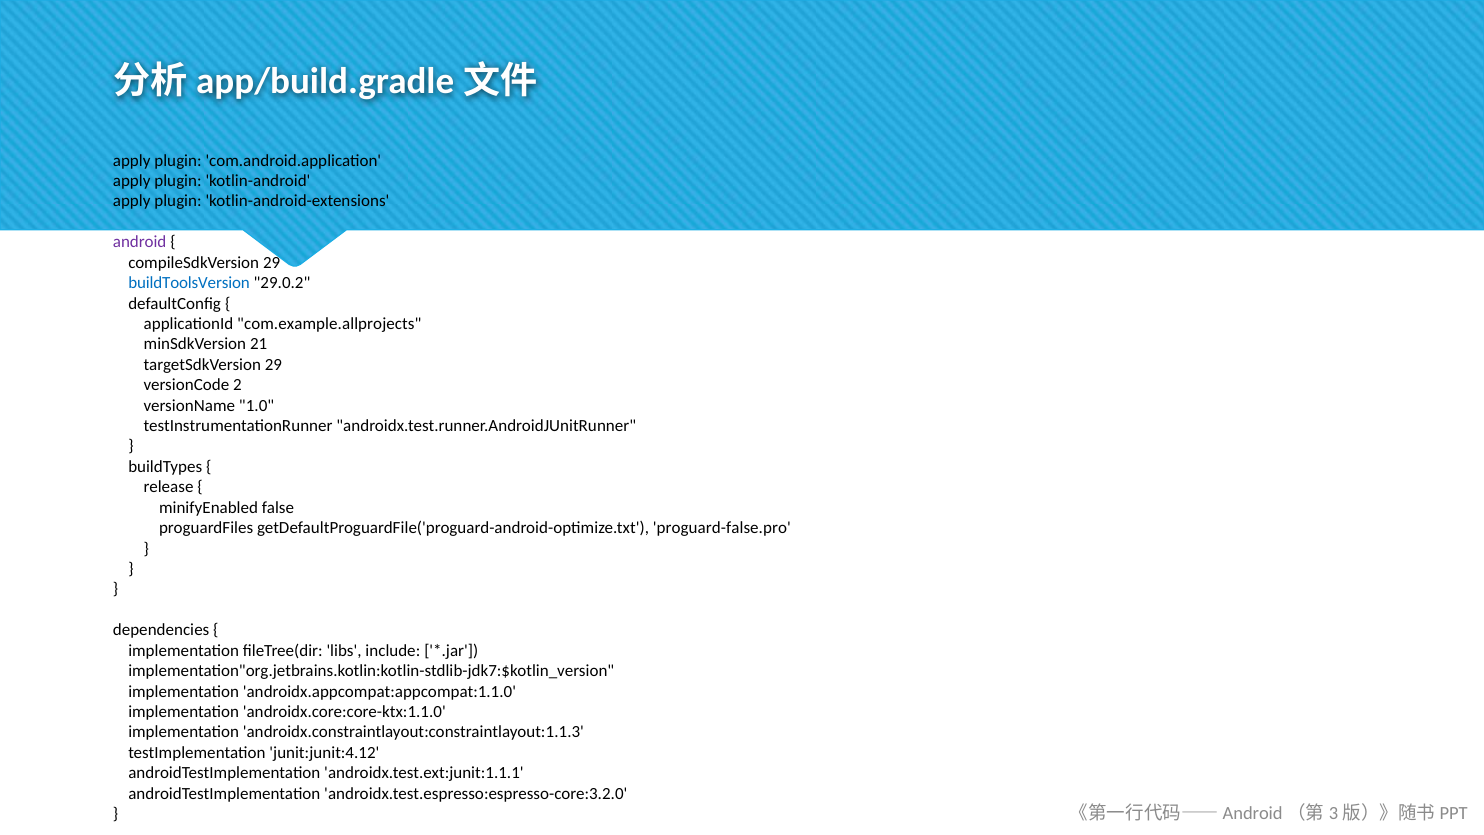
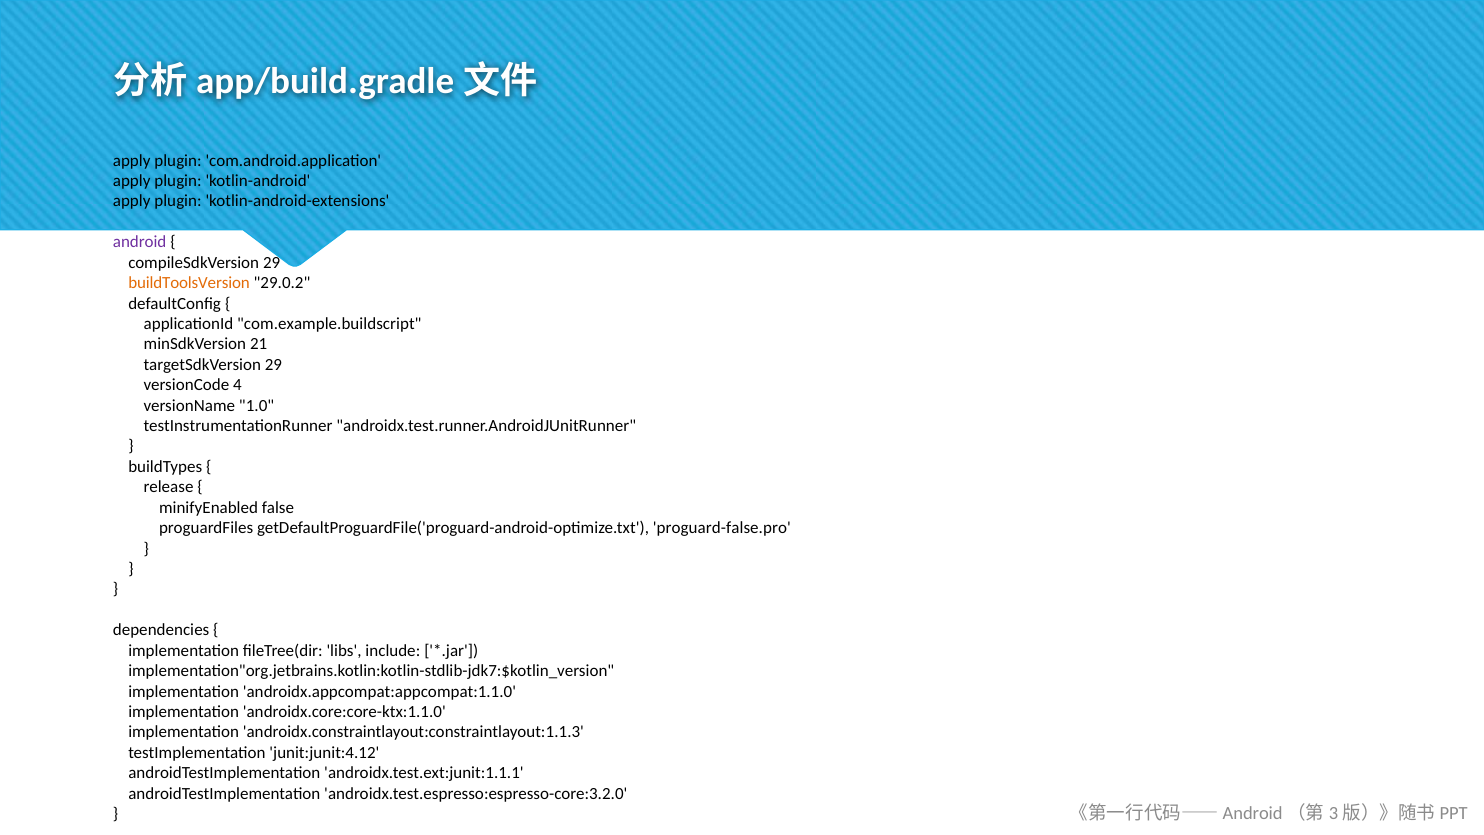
buildToolsVersion colour: blue -> orange
com.example.allprojects: com.example.allprojects -> com.example.buildscript
2: 2 -> 4
